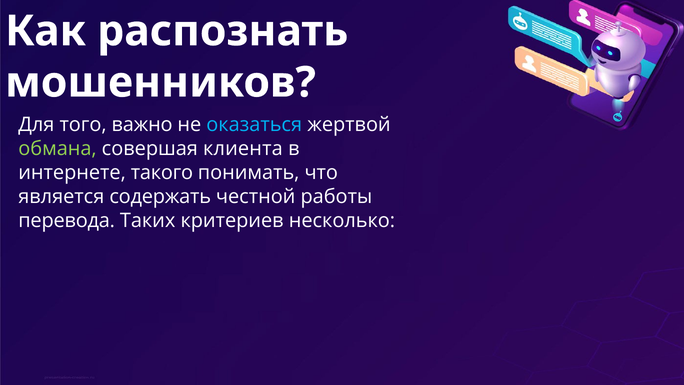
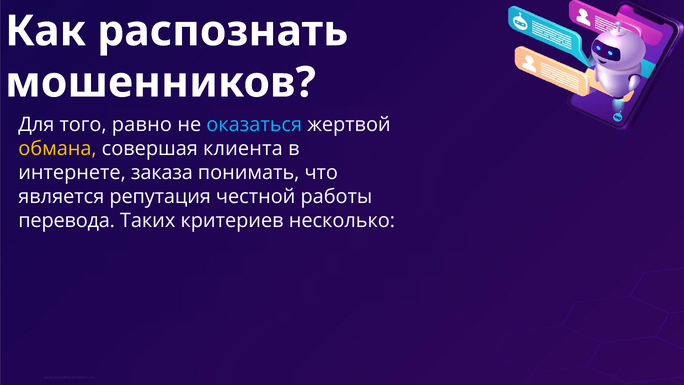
важно: важно -> равно
обмана colour: light green -> yellow
такого: такого -> заказа
содержать: содержать -> репутация
